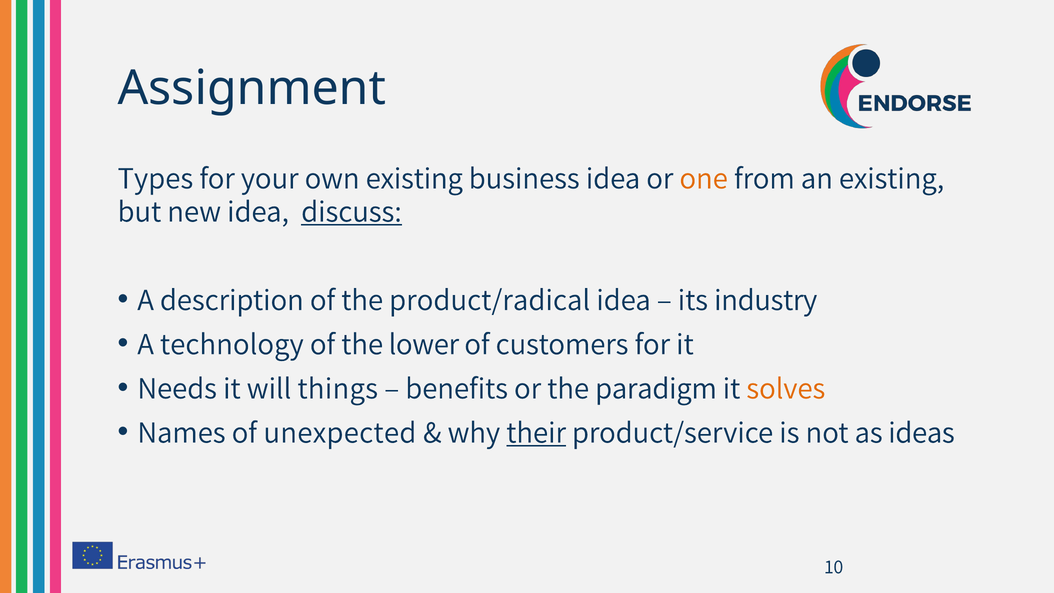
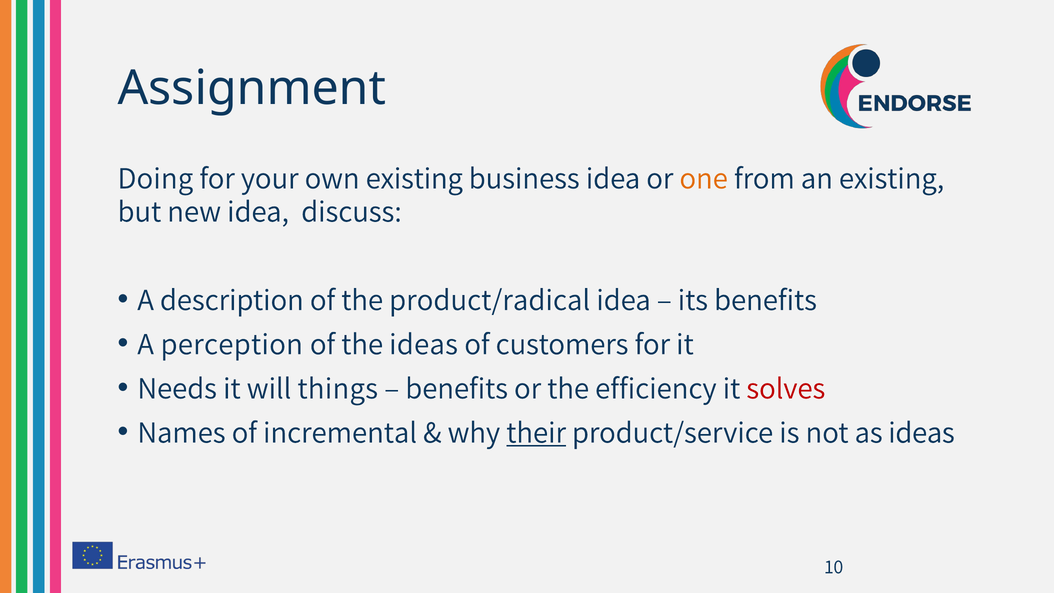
Types: Types -> Doing
discuss underline: present -> none
its industry: industry -> benefits
technology: technology -> perception
the lower: lower -> ideas
paradigm: paradigm -> efficiency
solves colour: orange -> red
unexpected: unexpected -> incremental
